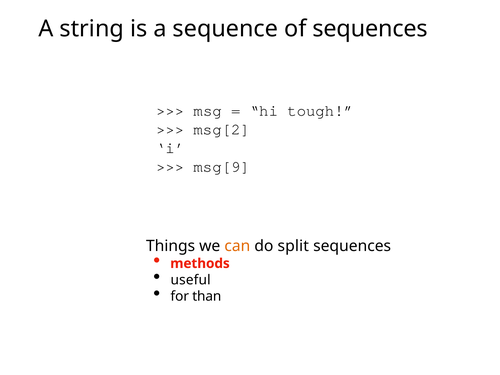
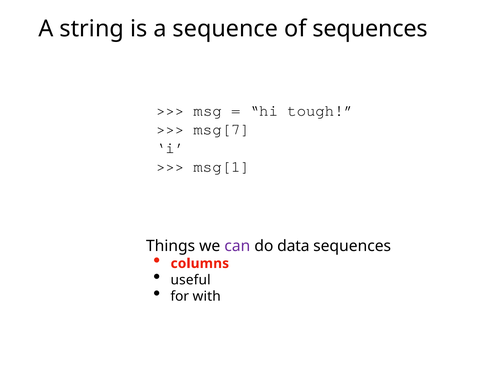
msg[2: msg[2 -> msg[7
msg[9: msg[9 -> msg[1
can colour: orange -> purple
split: split -> data
methods: methods -> columns
than: than -> with
